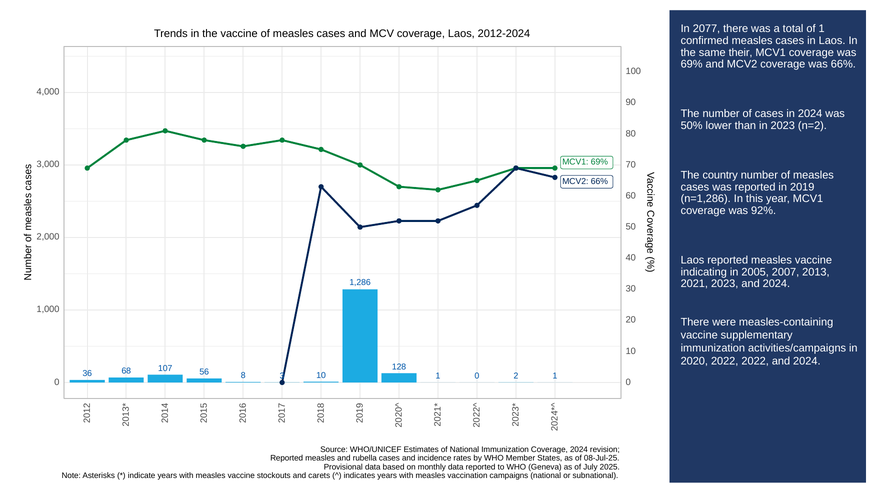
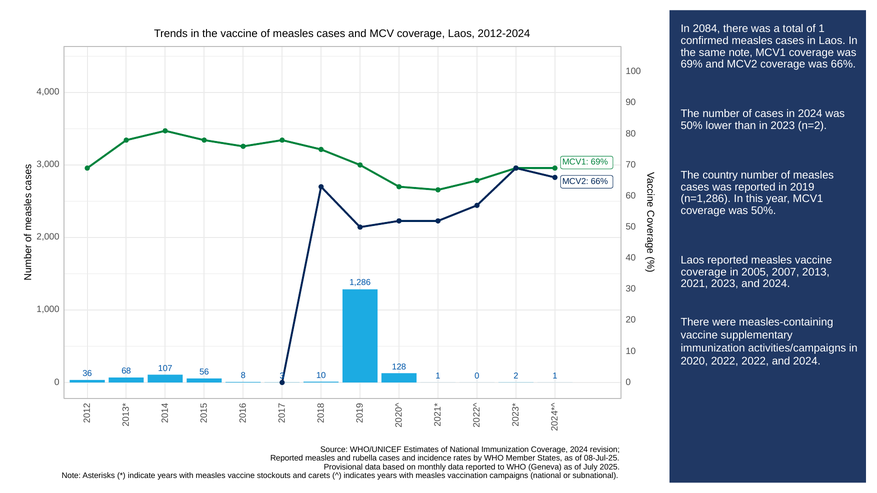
2077: 2077 -> 2084
same their: their -> note
coverage was 92%: 92% -> 50%
indicating at (704, 272): indicating -> coverage
